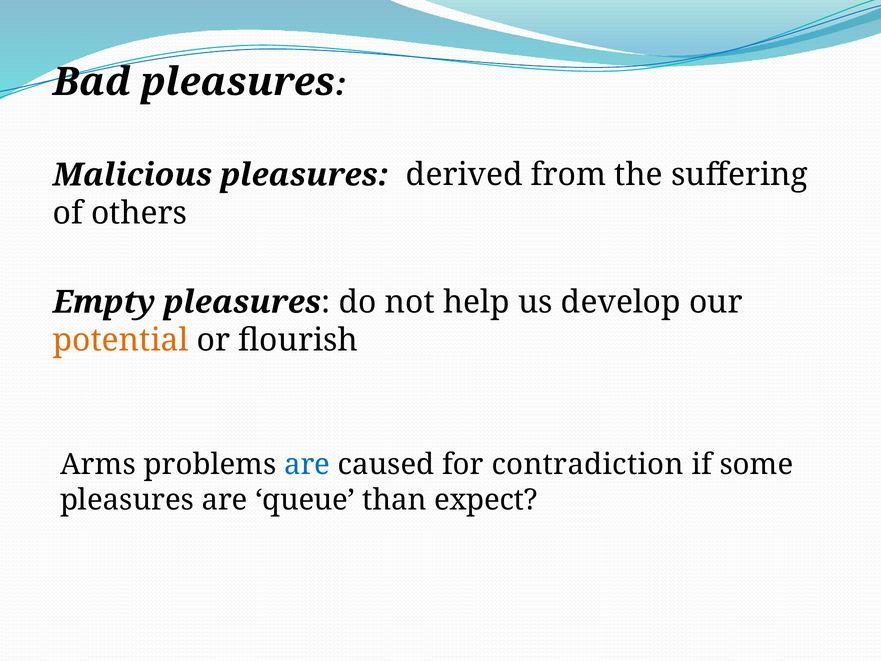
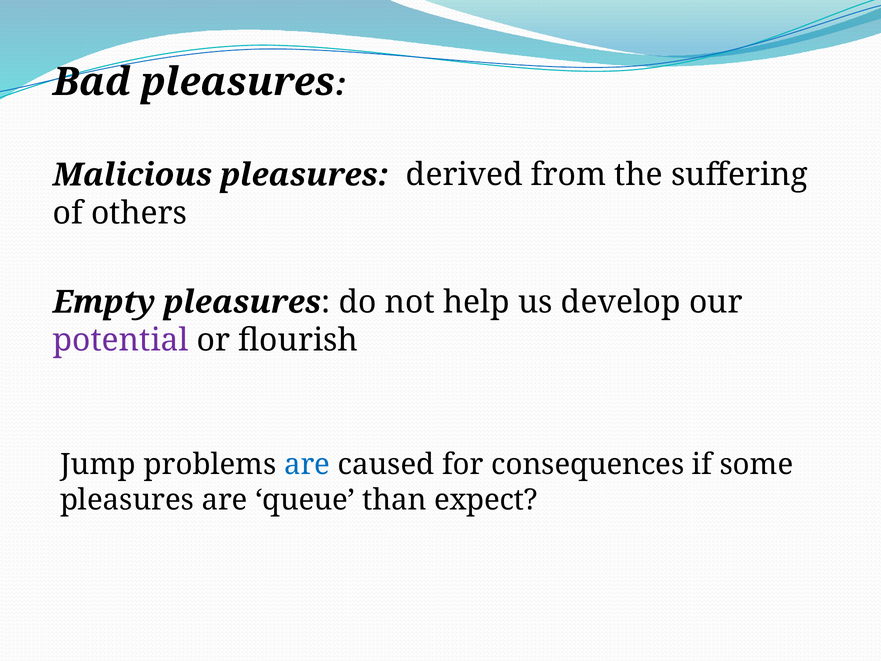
potential colour: orange -> purple
Arms: Arms -> Jump
contradiction: contradiction -> consequences
